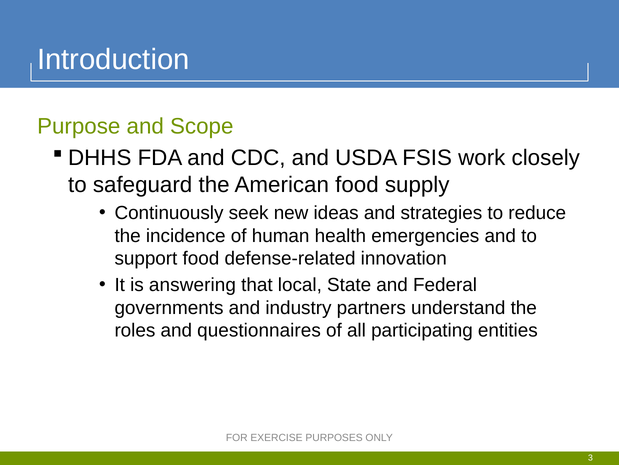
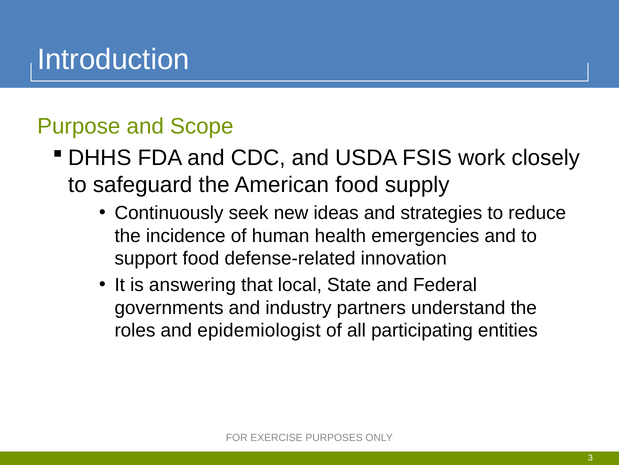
questionnaires: questionnaires -> epidemiologist
